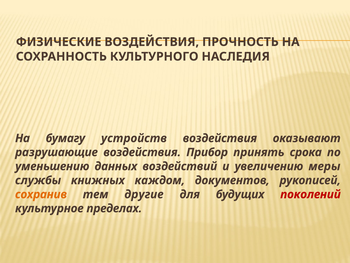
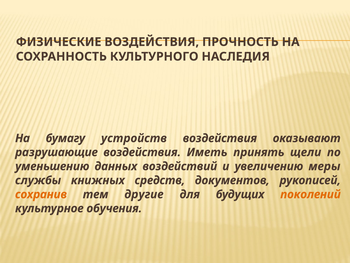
Прибор: Прибор -> Иметь
срока: срока -> щели
каждом: каждом -> средств
поколений colour: red -> orange
пределах: пределах -> обучения
